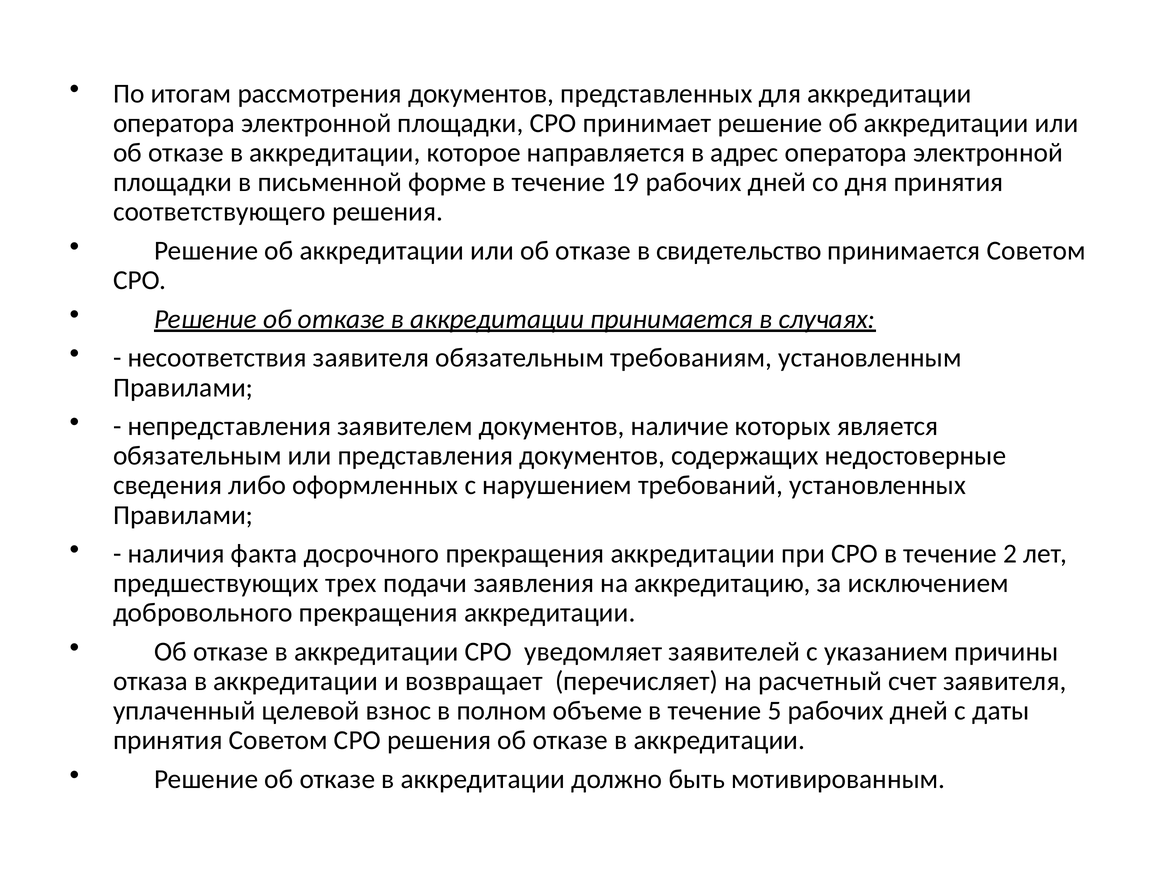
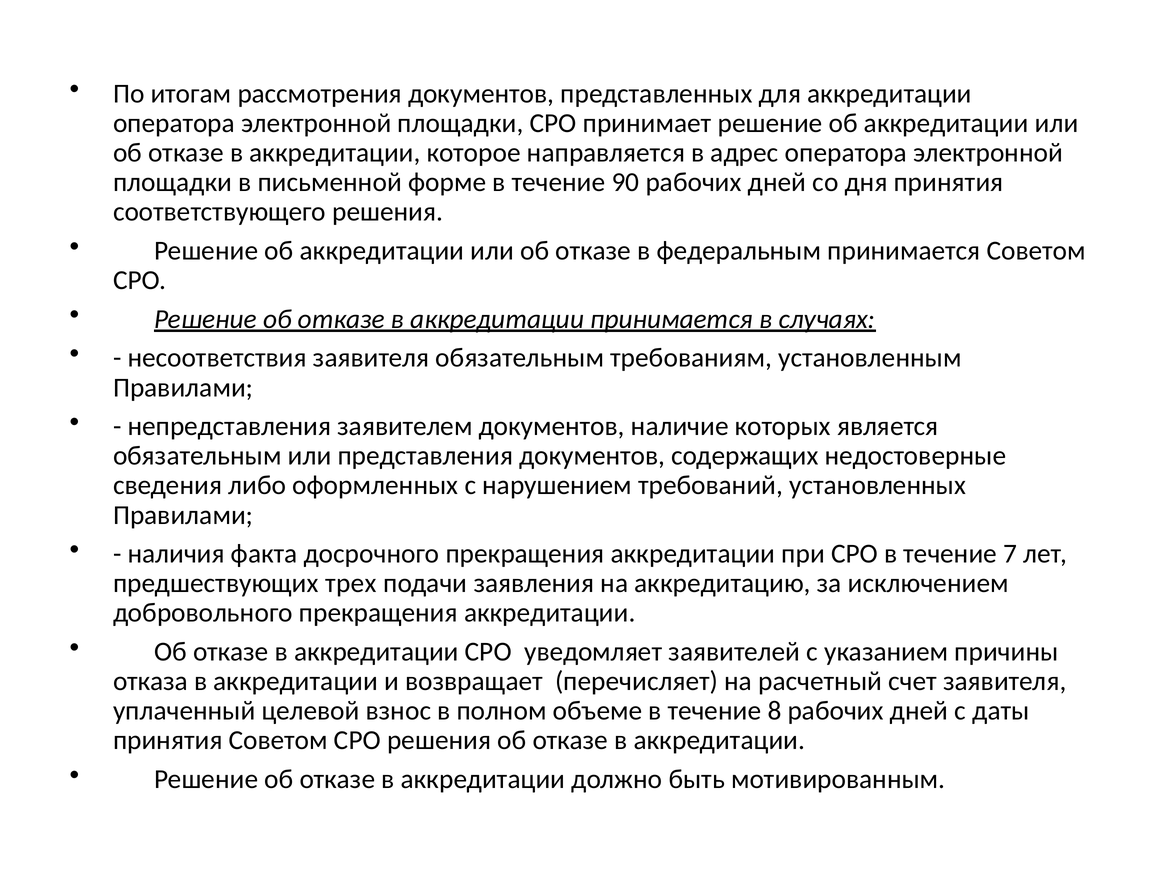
19: 19 -> 90
свидетельство: свидетельство -> федеральным
2: 2 -> 7
5: 5 -> 8
